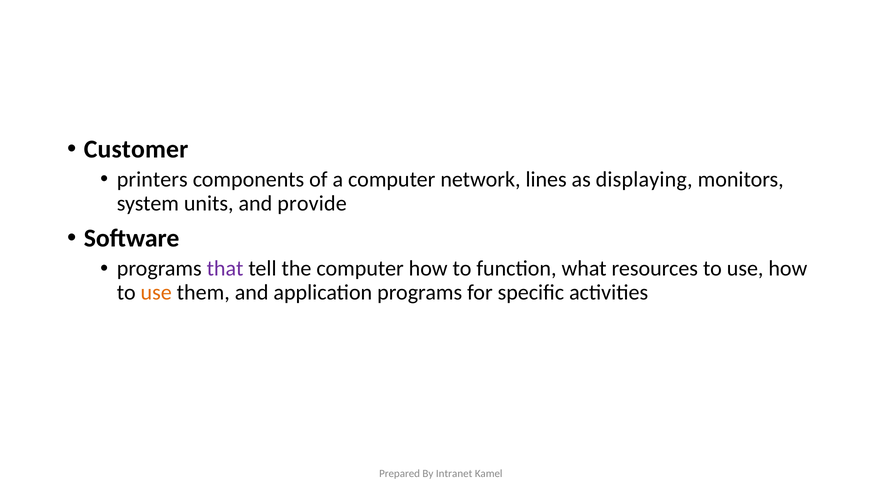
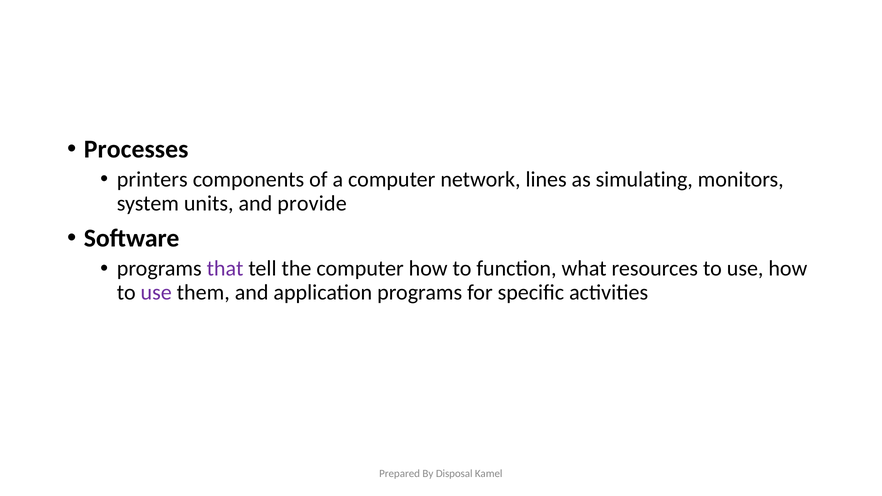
Customer: Customer -> Processes
displaying: displaying -> simulating
use at (156, 293) colour: orange -> purple
Intranet: Intranet -> Disposal
